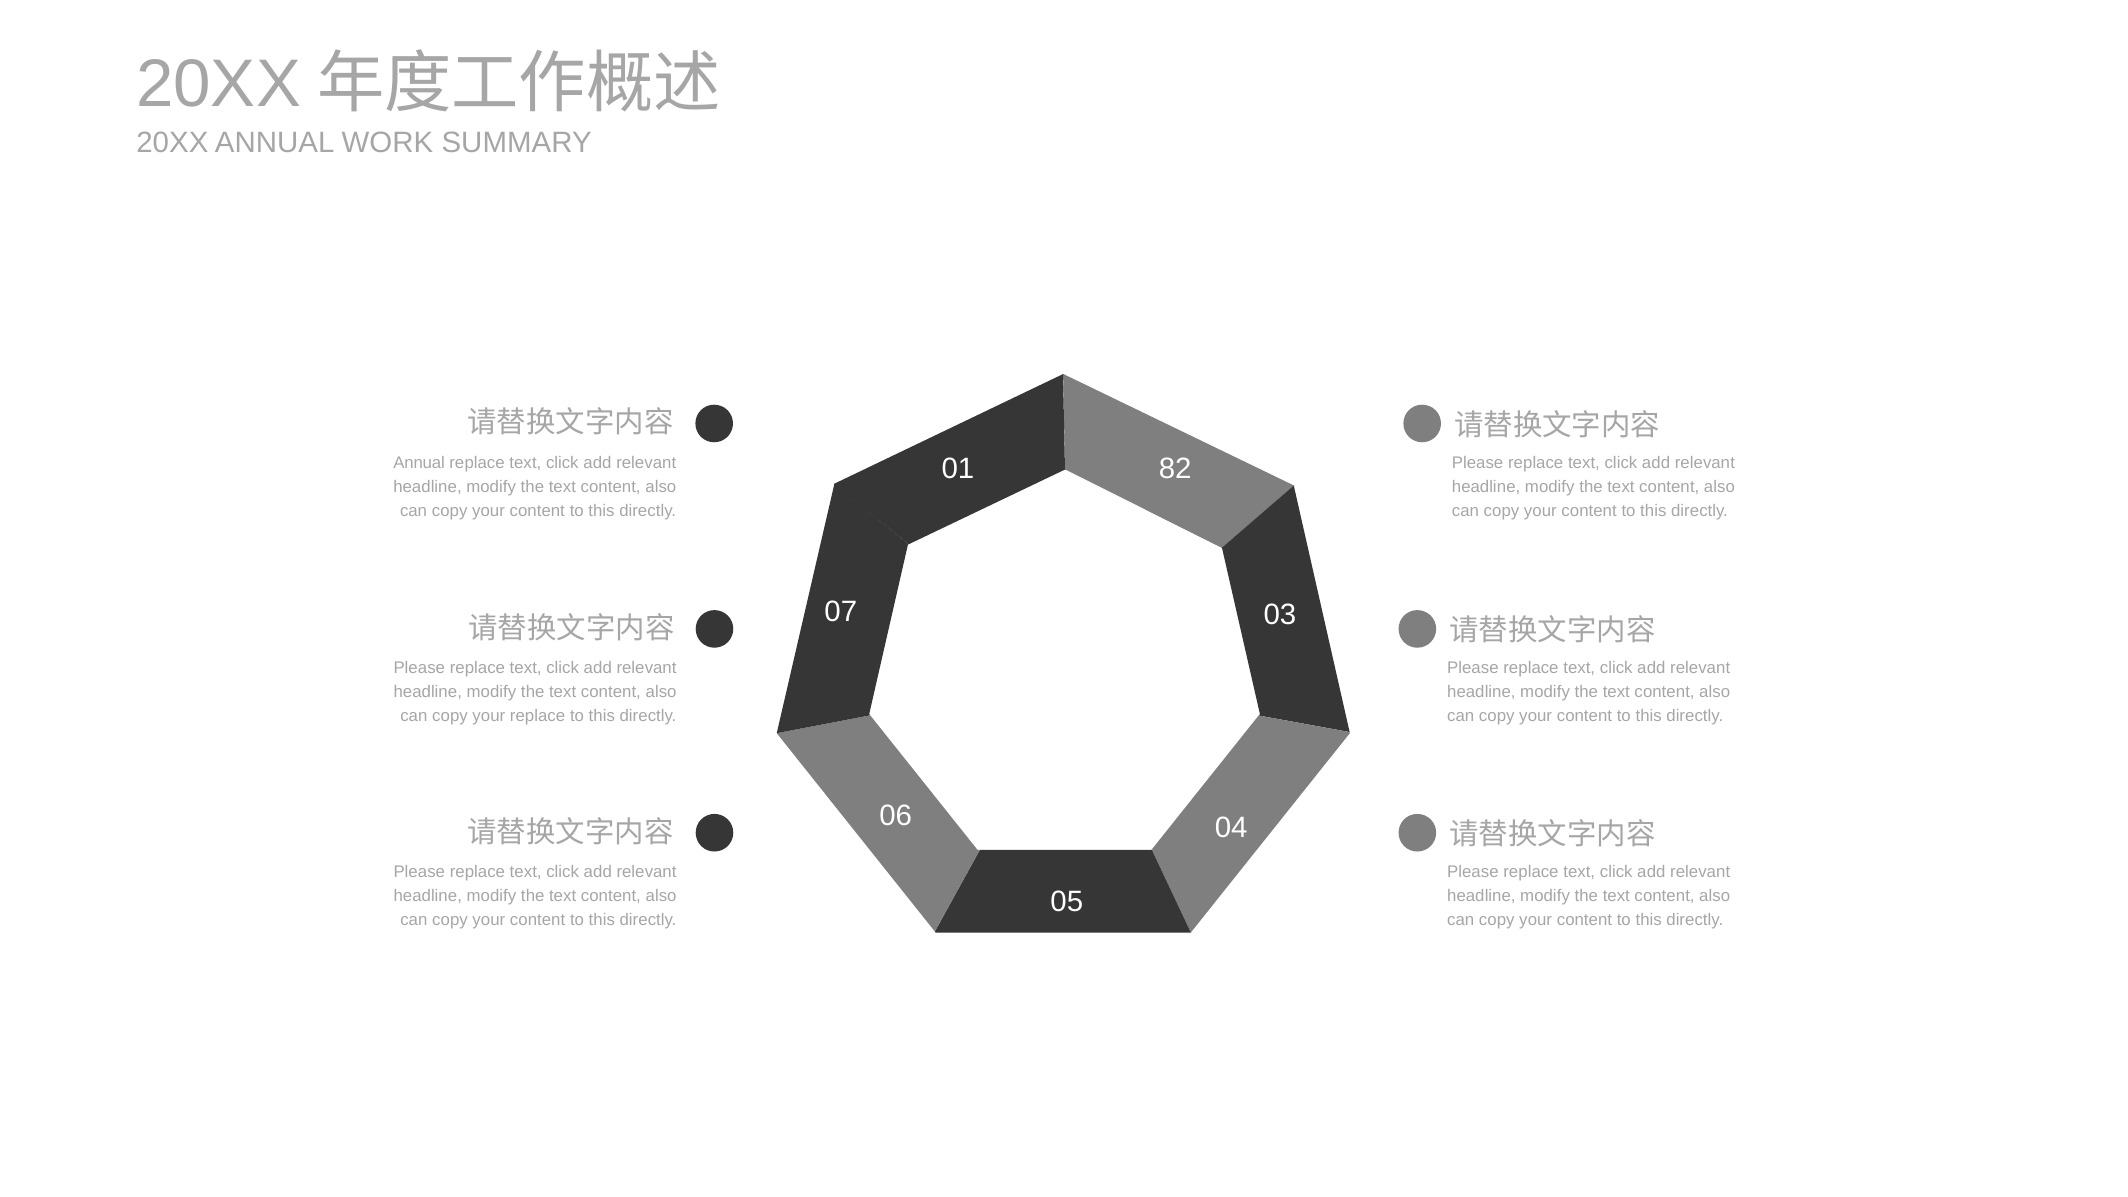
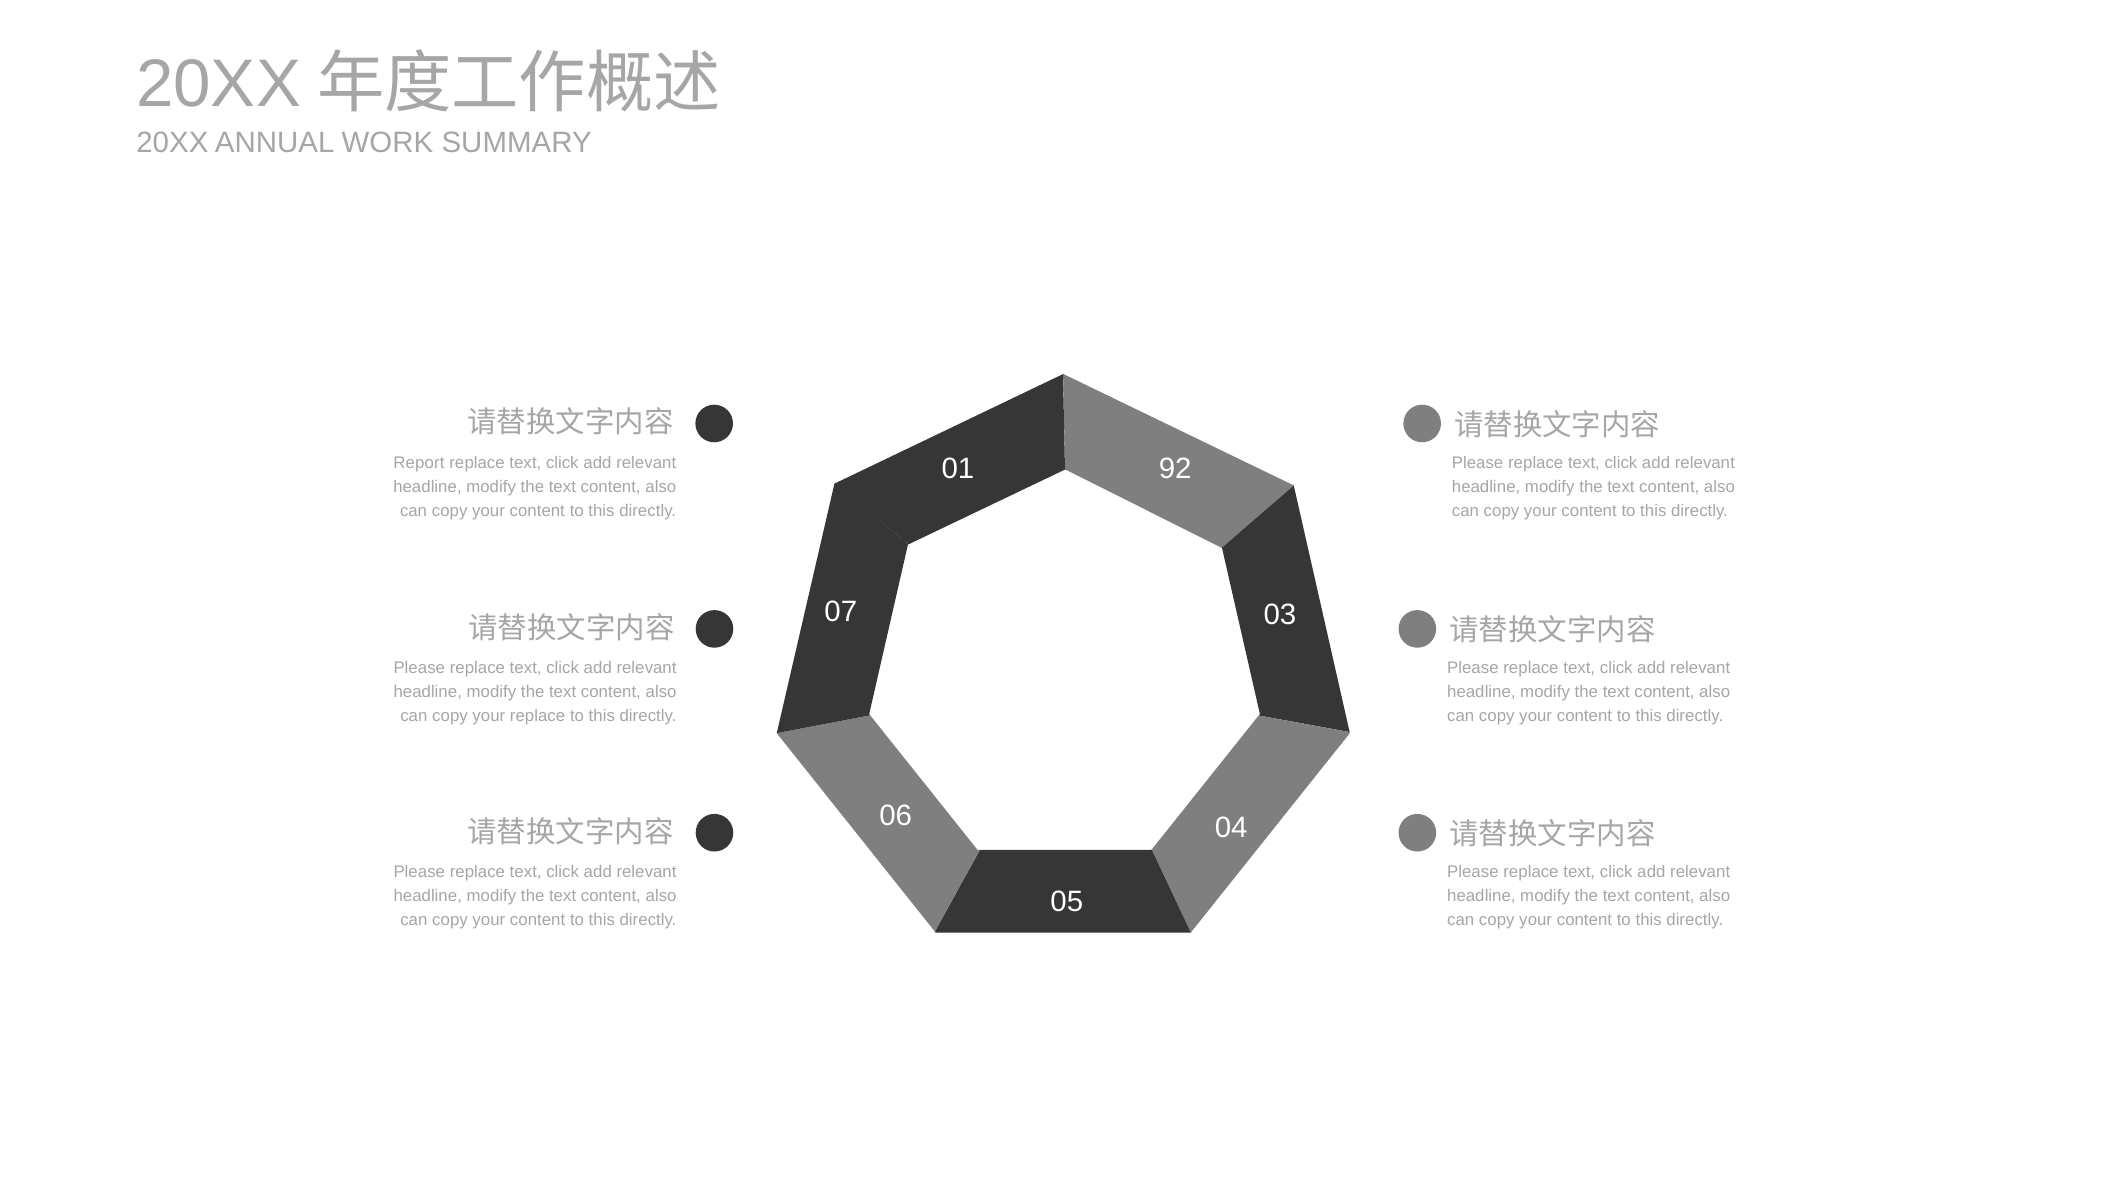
Annual at (419, 462): Annual -> Report
82: 82 -> 92
